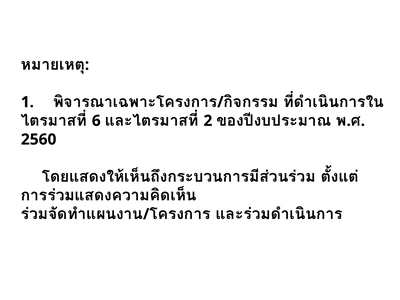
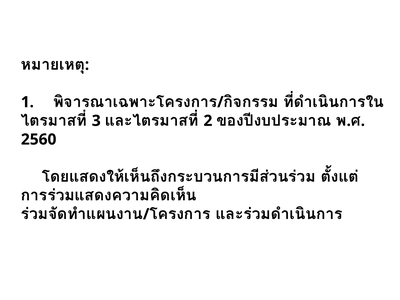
6: 6 -> 3
